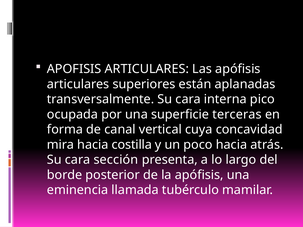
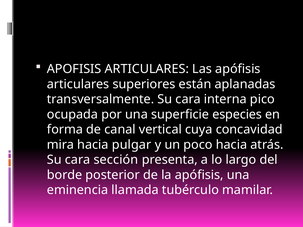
terceras: terceras -> especies
costilla: costilla -> pulgar
